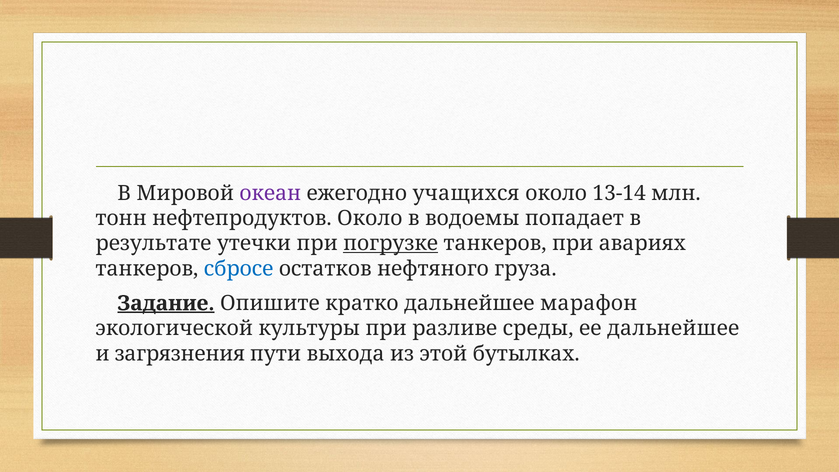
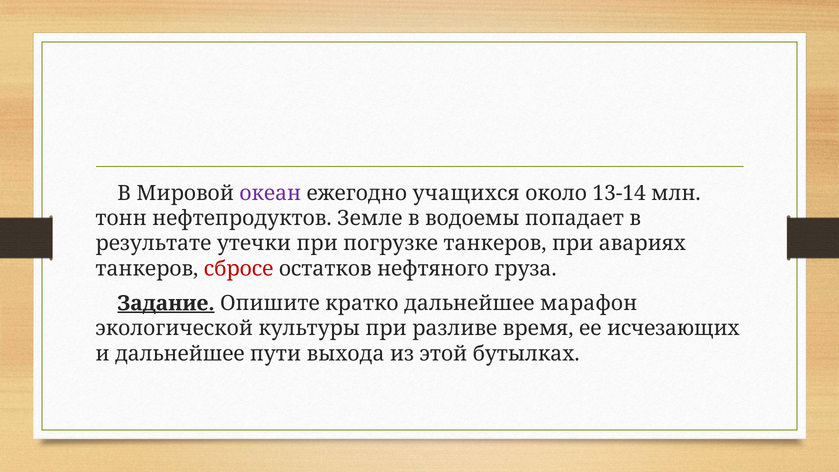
нефтепродуктов Около: Около -> Земле
погрузке underline: present -> none
сбросе colour: blue -> red
среды: среды -> время
ее дальнейшее: дальнейшее -> исчезающих
и загрязнения: загрязнения -> дальнейшее
